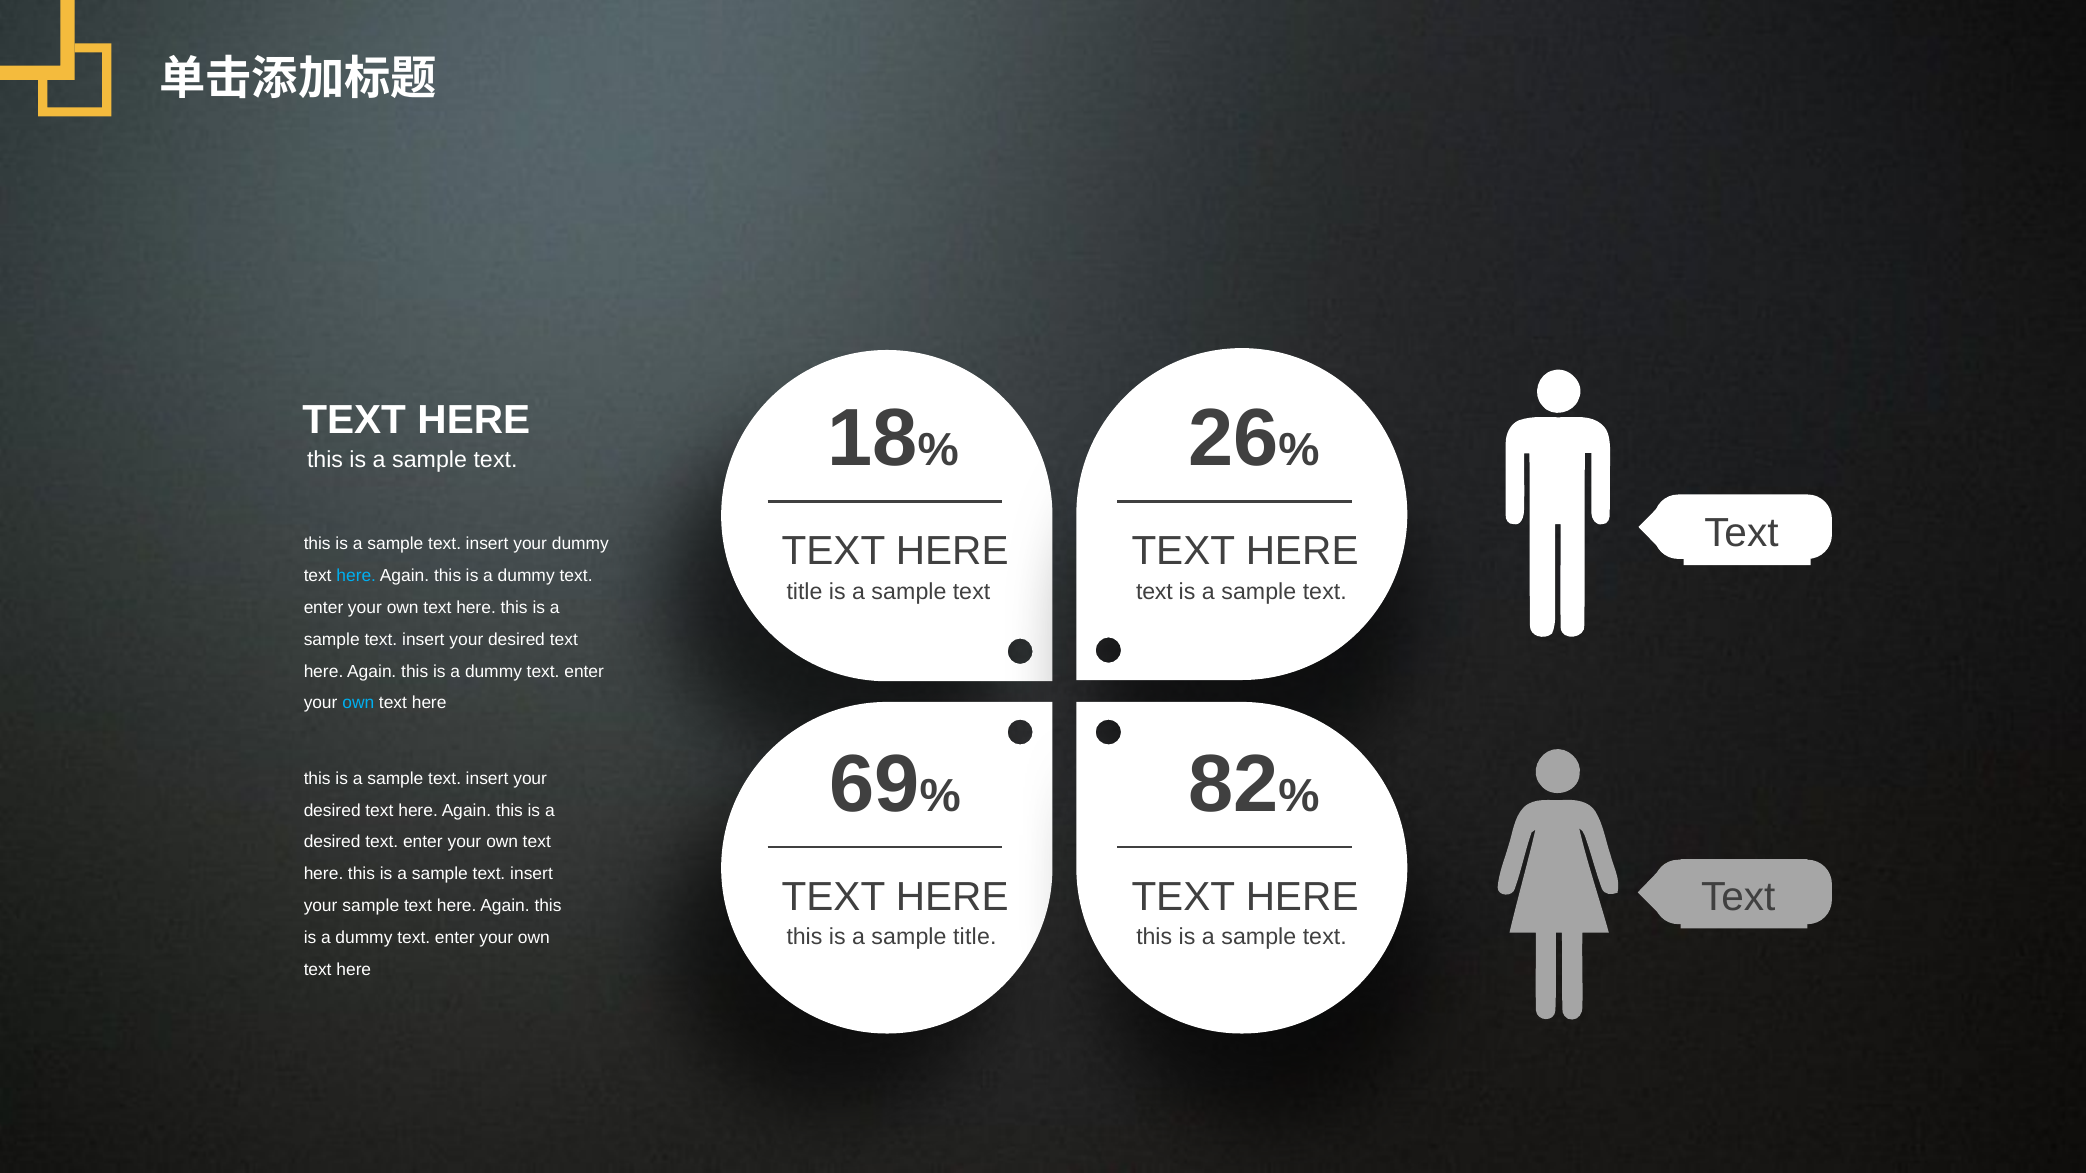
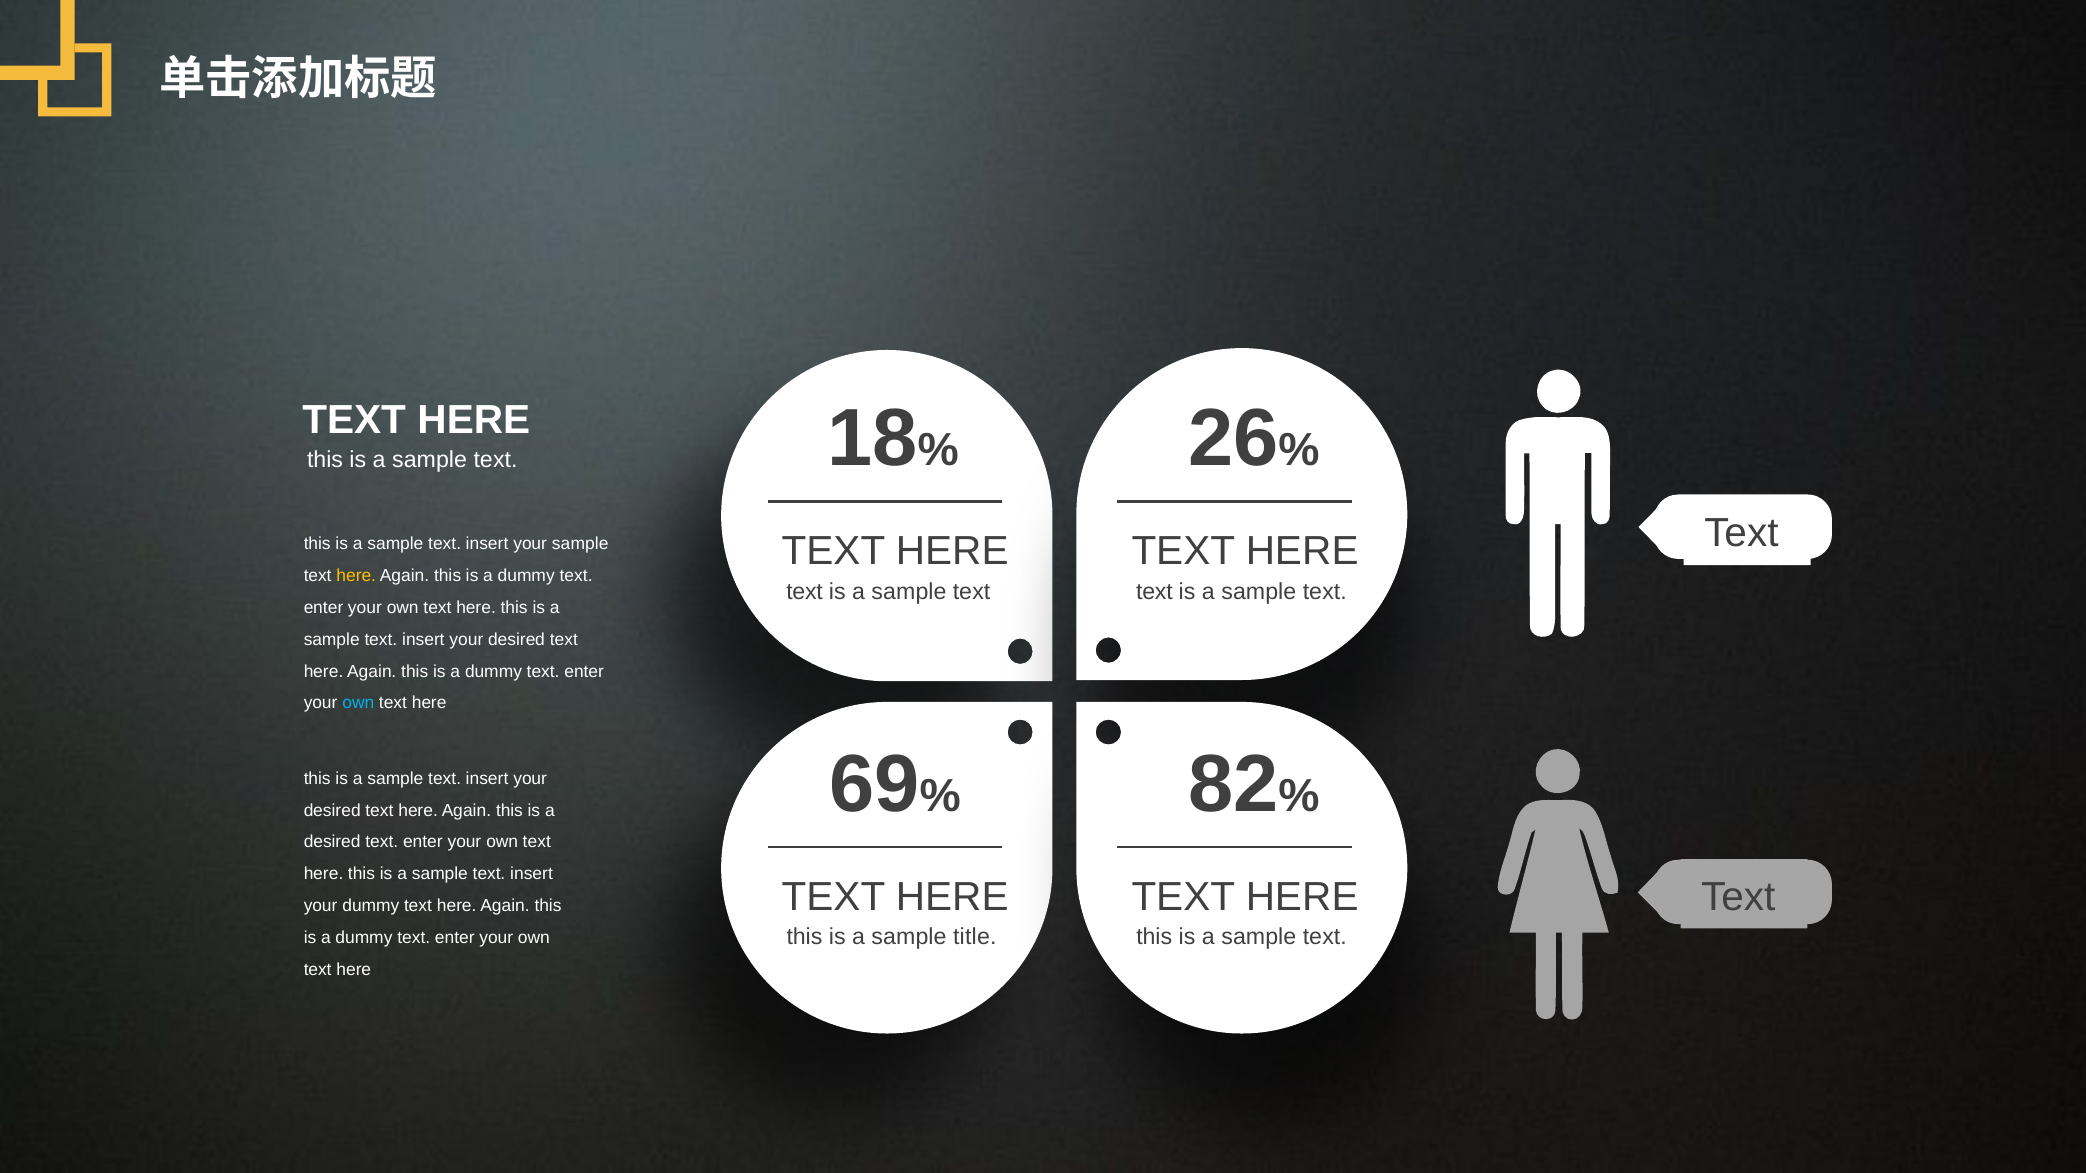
your dummy: dummy -> sample
here at (356, 576) colour: light blue -> yellow
title at (804, 592): title -> text
your sample: sample -> dummy
